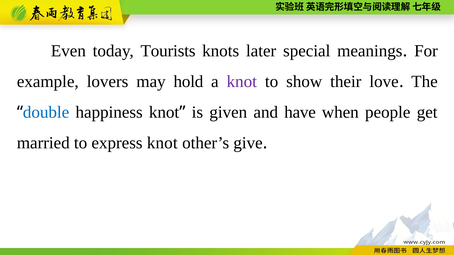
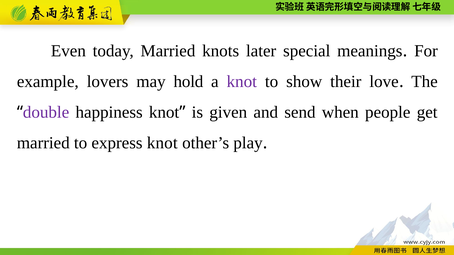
today Tourists: Tourists -> Married
double colour: blue -> purple
have: have -> send
give: give -> play
